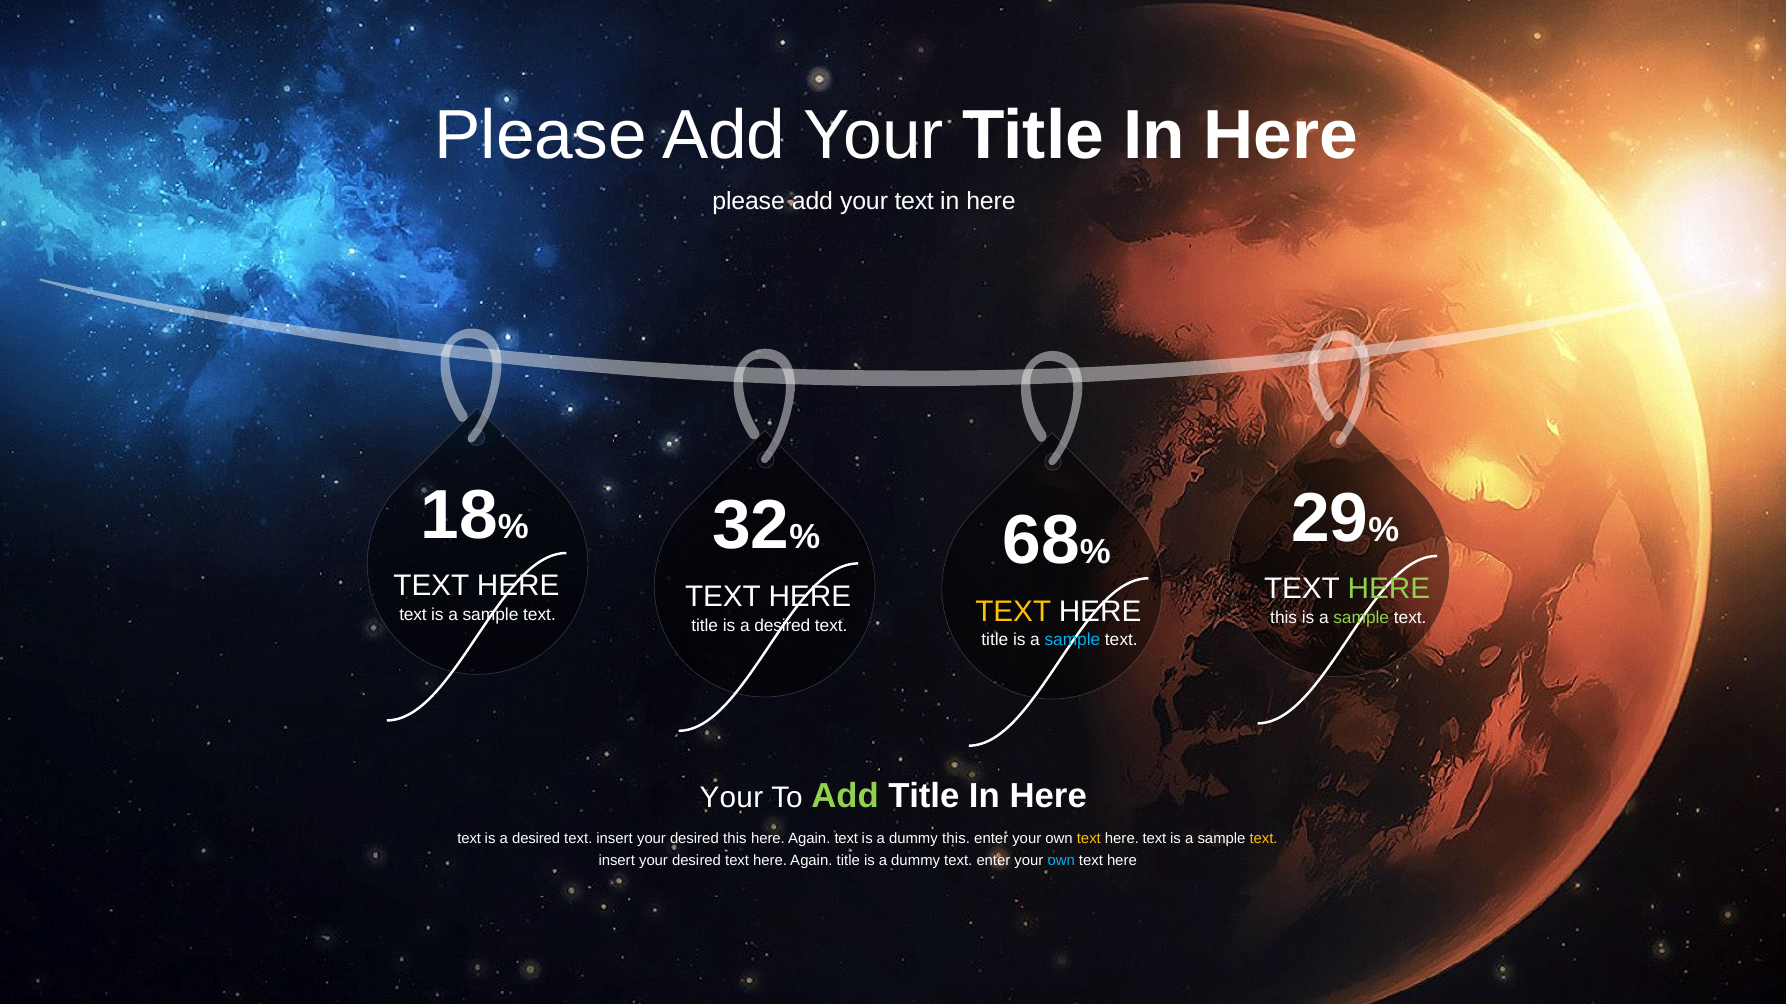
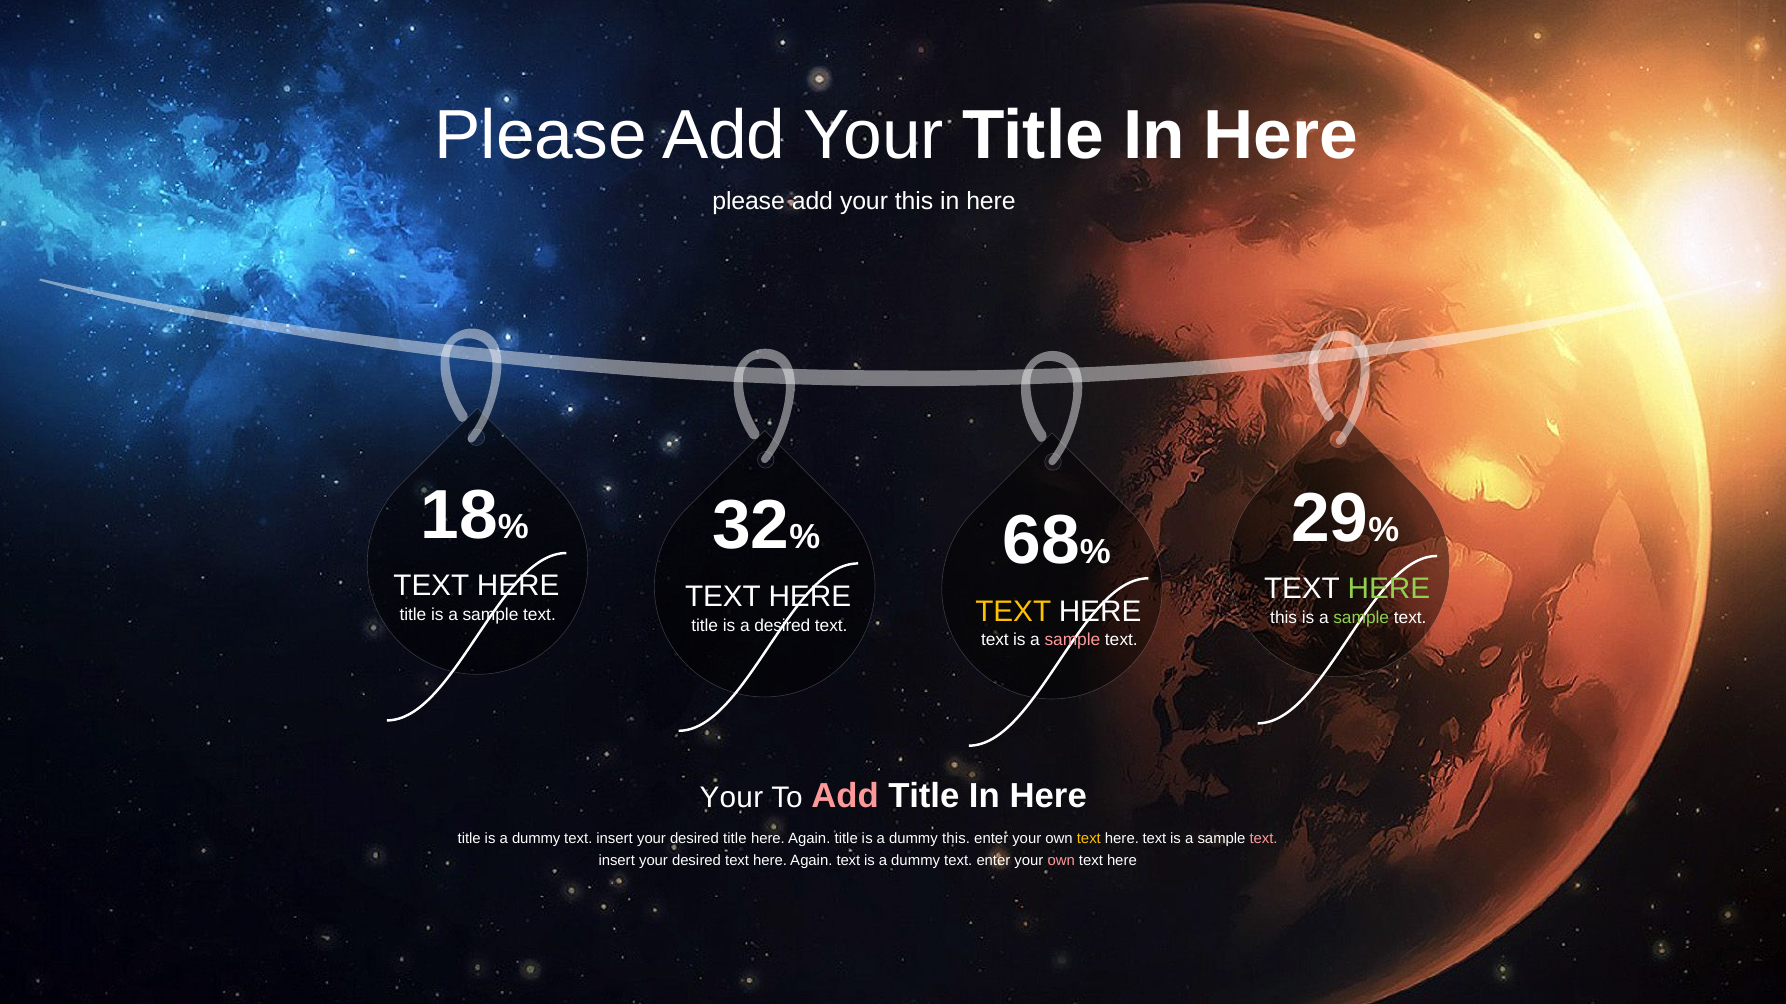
your text: text -> this
text at (413, 615): text -> title
title at (995, 641): title -> text
sample at (1072, 641) colour: light blue -> pink
Add at (845, 797) colour: light green -> pink
text at (469, 839): text -> title
desired at (536, 839): desired -> dummy
desired this: this -> title
Again text: text -> title
text at (1264, 839) colour: yellow -> pink
Again title: title -> text
own at (1061, 861) colour: light blue -> pink
